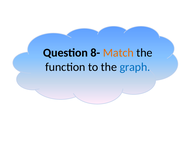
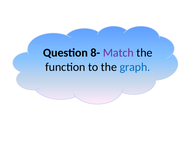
Match colour: orange -> purple
